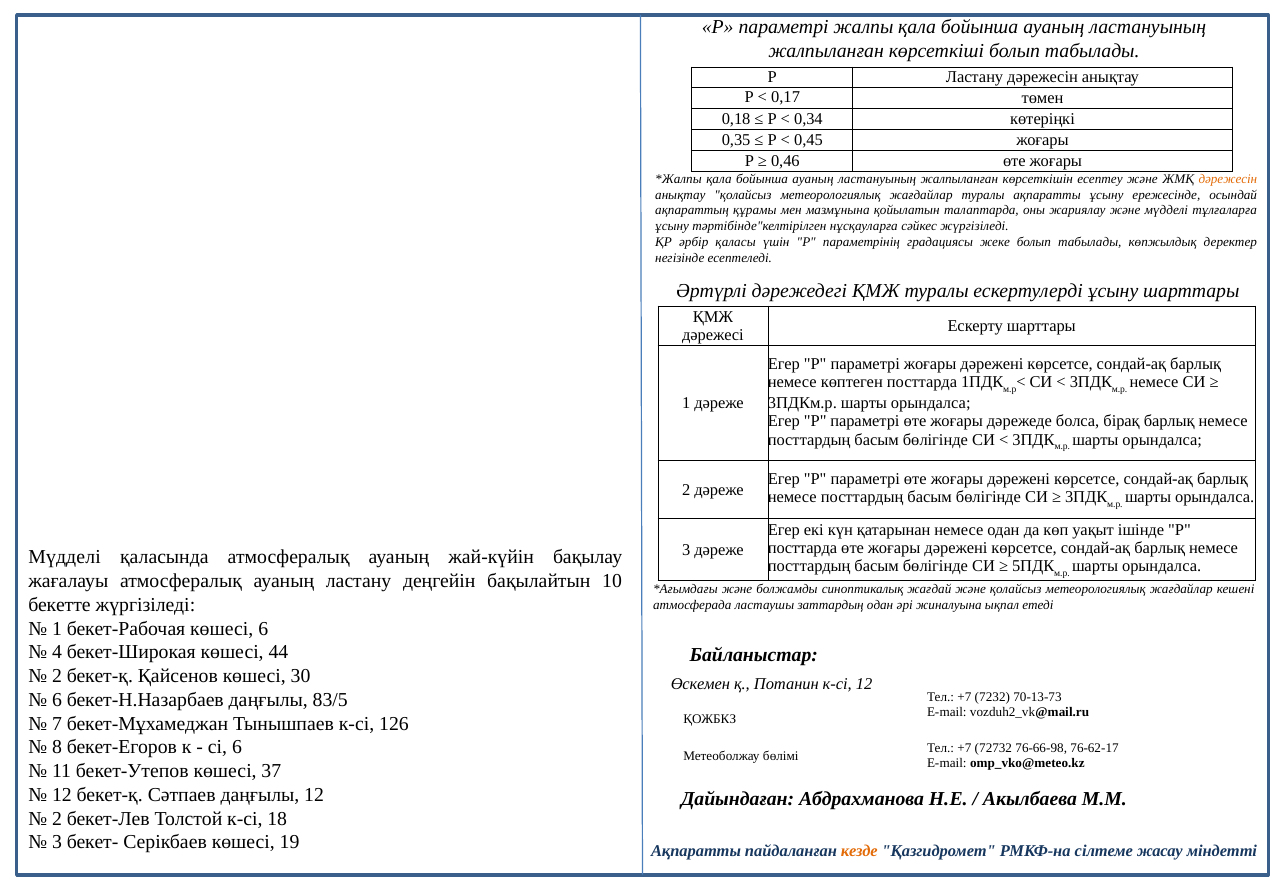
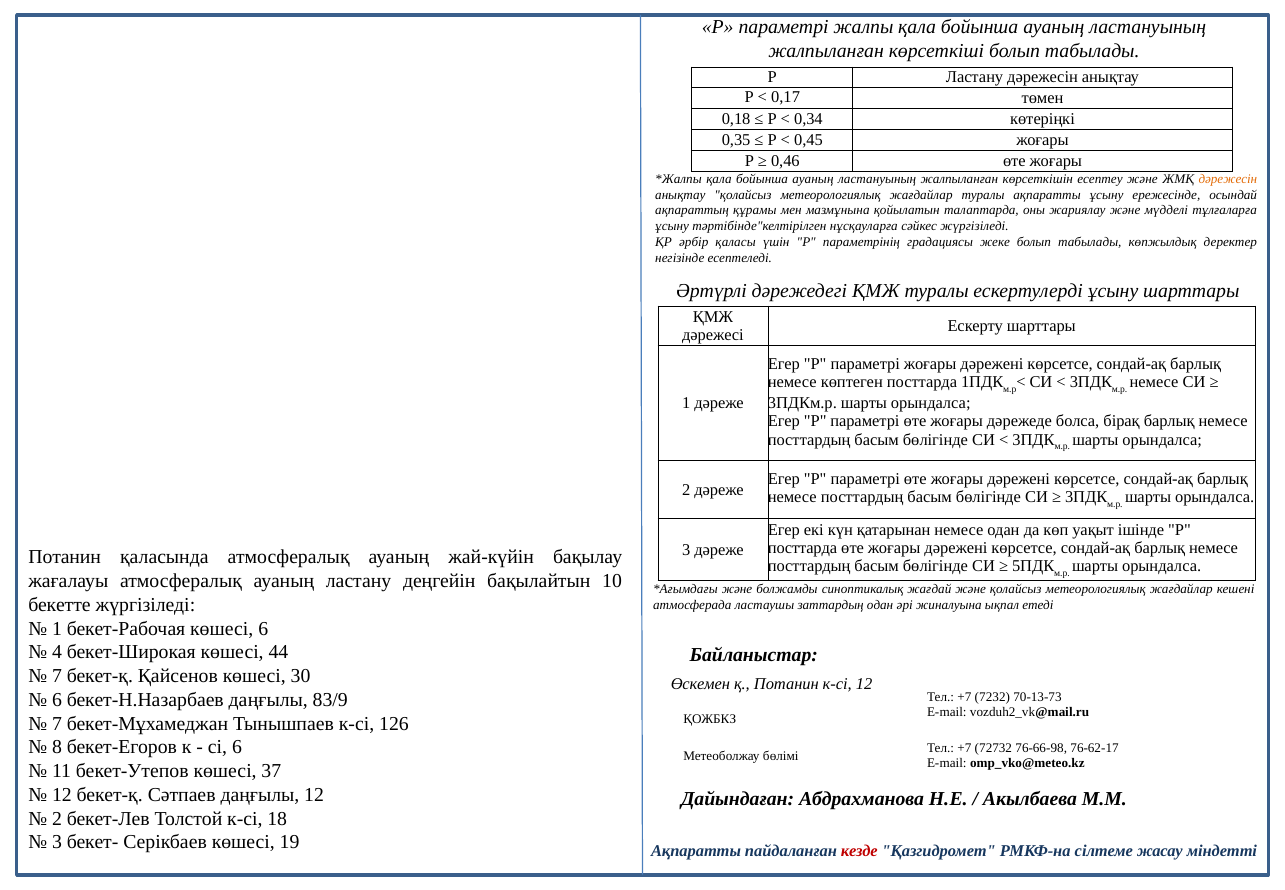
Мүдделі at (65, 557): Мүдделі -> Потанин
2 at (57, 676): 2 -> 7
83/5: 83/5 -> 83/9
кезде colour: orange -> red
